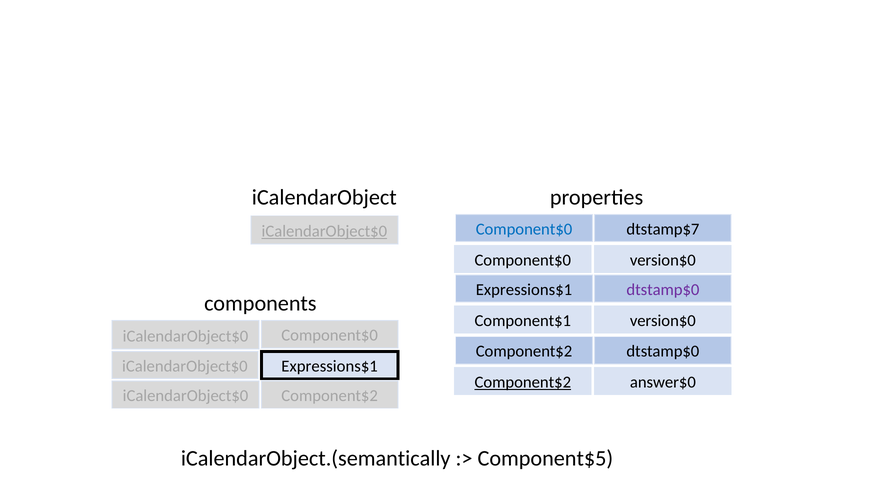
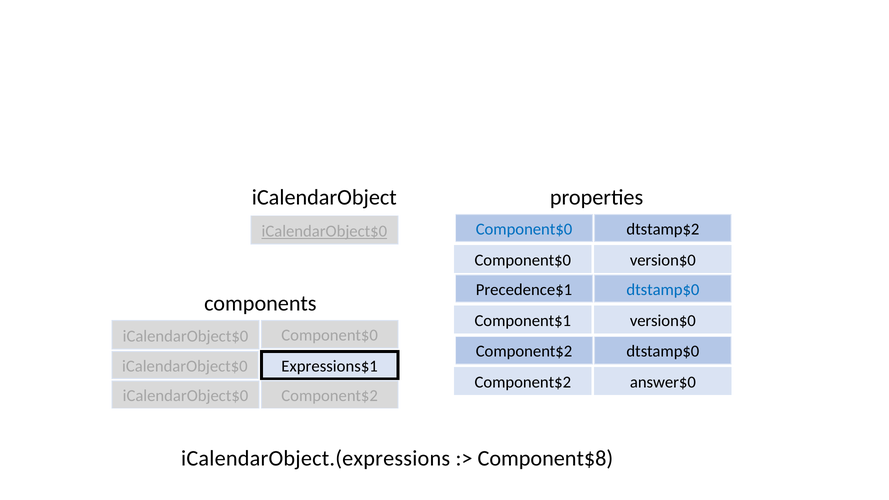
dtstamp$7: dtstamp$7 -> dtstamp$2
Expressions$1 at (524, 290): Expressions$1 -> Precedence$1
dtstamp$0 at (663, 290) colour: purple -> blue
Component$2 at (523, 382) underline: present -> none
iCalendarObject.(semantically: iCalendarObject.(semantically -> iCalendarObject.(expressions
Component$5: Component$5 -> Component$8
